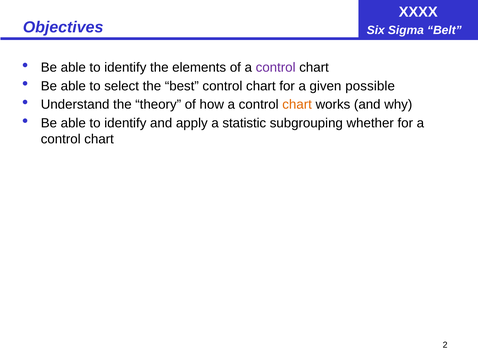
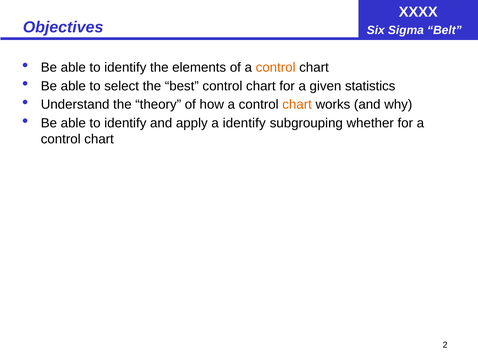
control at (276, 68) colour: purple -> orange
possible: possible -> statistics
a statistic: statistic -> identify
